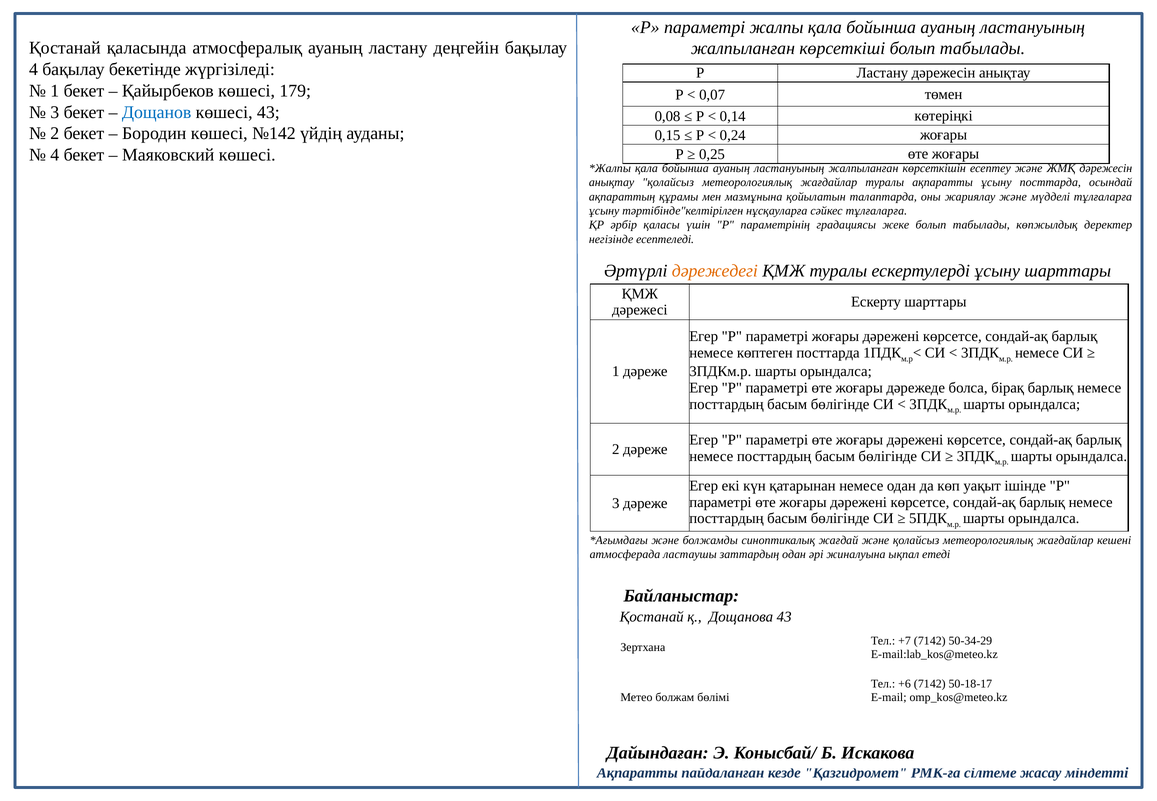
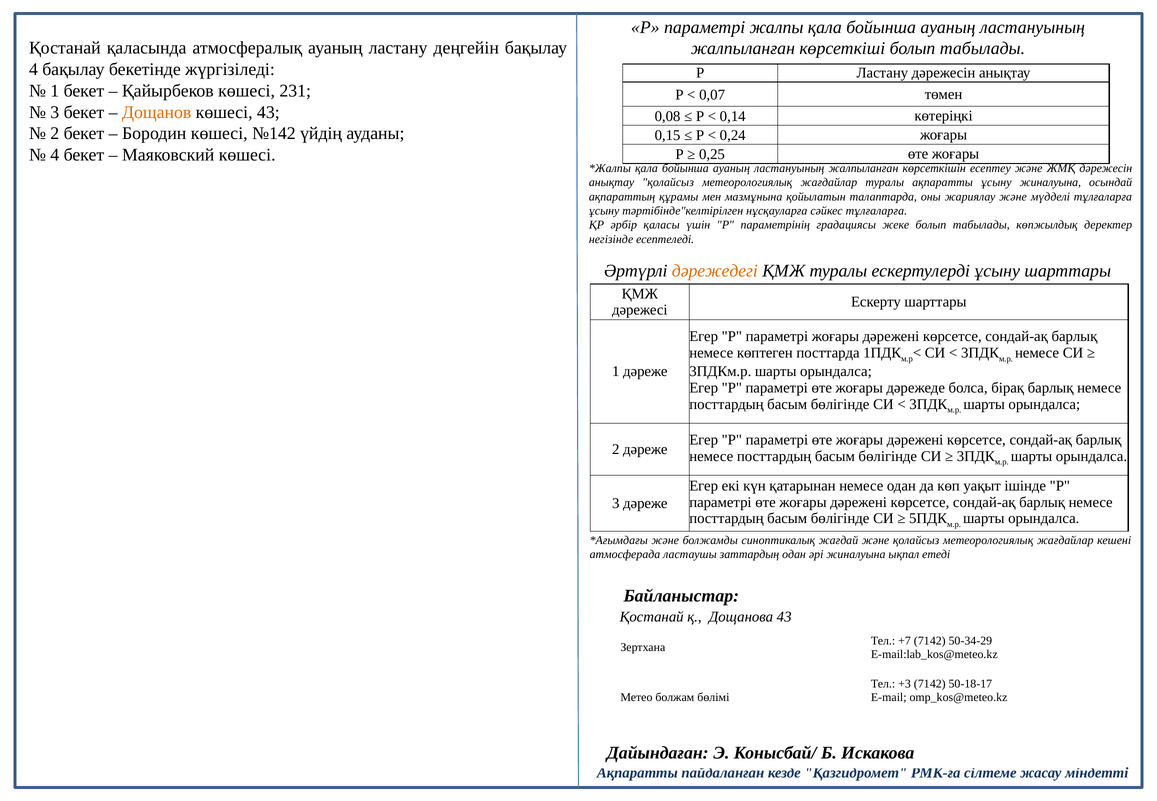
179: 179 -> 231
Дощанов colour: blue -> orange
ұсыну посттарда: посттарда -> жиналуына
+6: +6 -> +3
